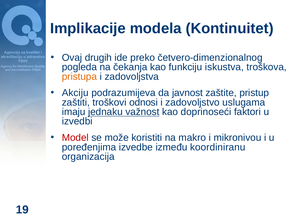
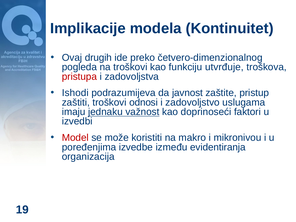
na čekanja: čekanja -> troškovi
iskustva: iskustva -> utvrđuje
pristupa colour: orange -> red
Akciju: Akciju -> Ishodi
koordiniranu: koordiniranu -> evidentiranja
